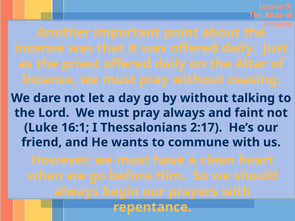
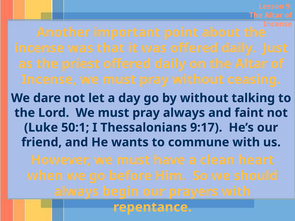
16:1: 16:1 -> 50:1
2:17: 2:17 -> 9:17
